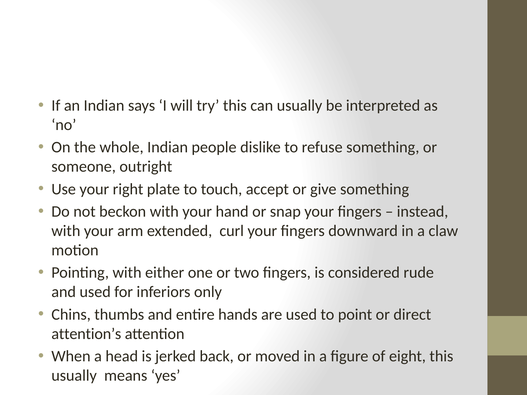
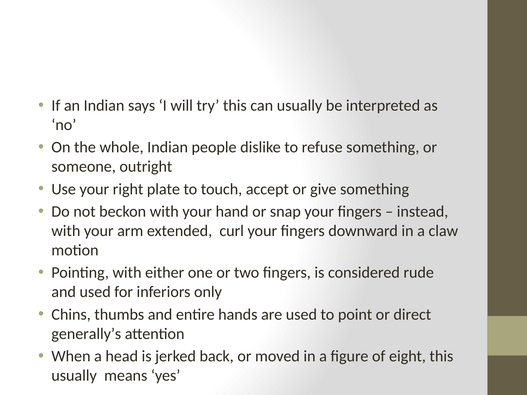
attention’s: attention’s -> generally’s
